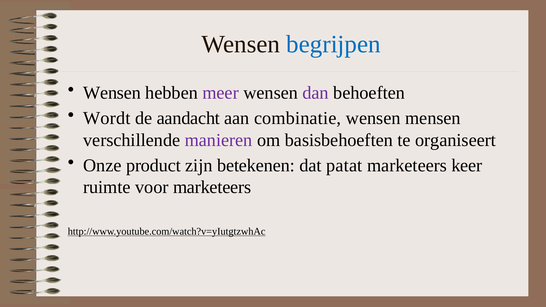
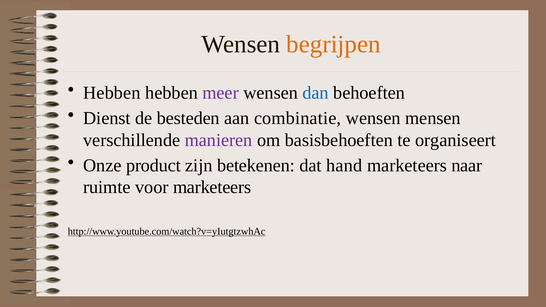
begrijpen colour: blue -> orange
Wensen at (112, 93): Wensen -> Hebben
dan colour: purple -> blue
Wordt: Wordt -> Dienst
aandacht: aandacht -> besteden
patat: patat -> hand
keer: keer -> naar
